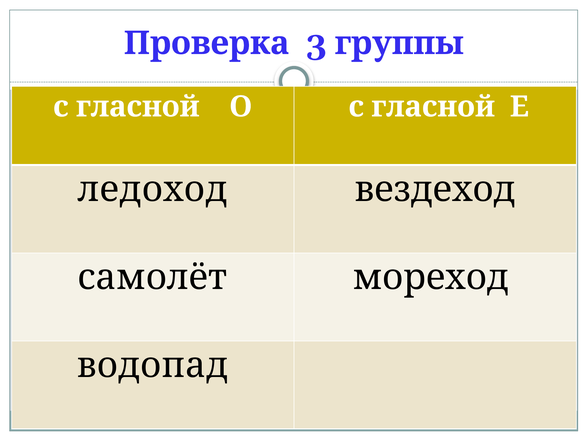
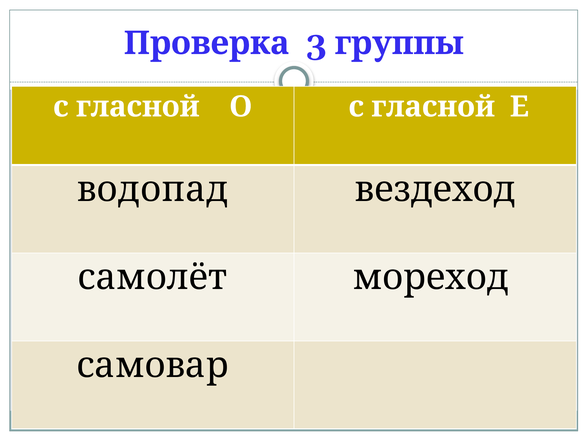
ледоход: ледоход -> водопад
водопад: водопад -> самовар
